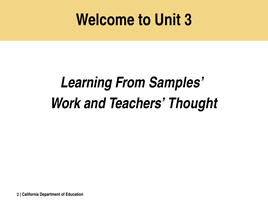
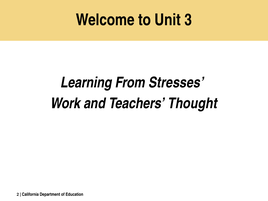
Samples: Samples -> Stresses
